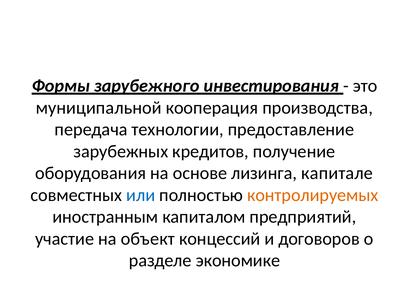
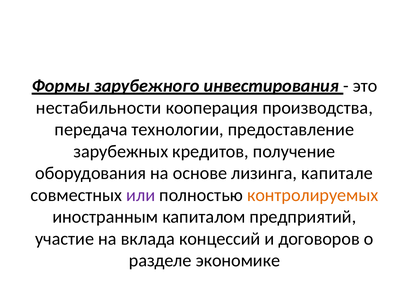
муниципальной: муниципальной -> нестабильности
или colour: blue -> purple
объект: объект -> вклада
